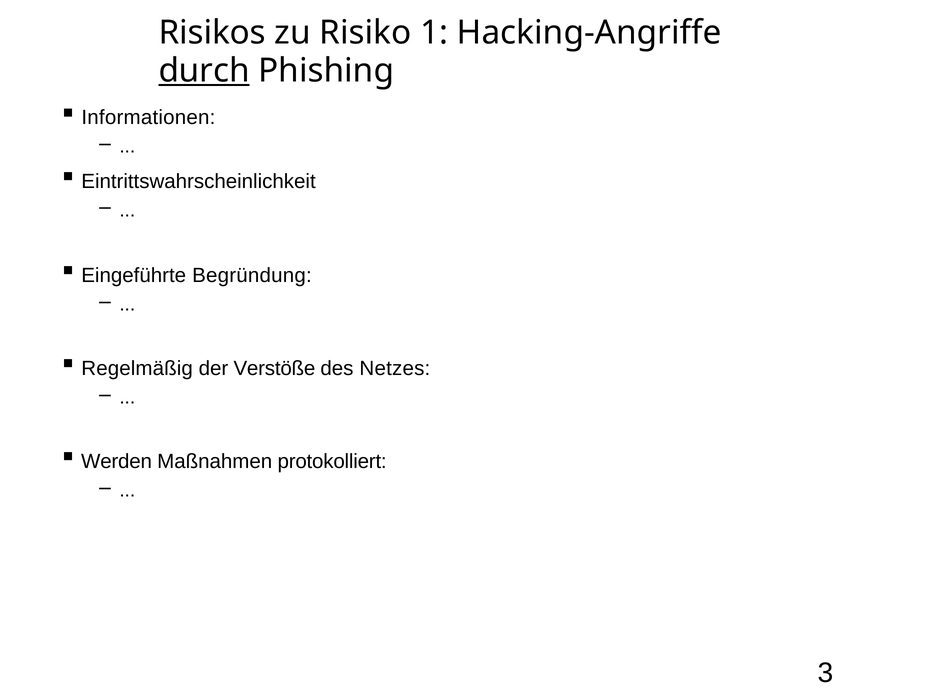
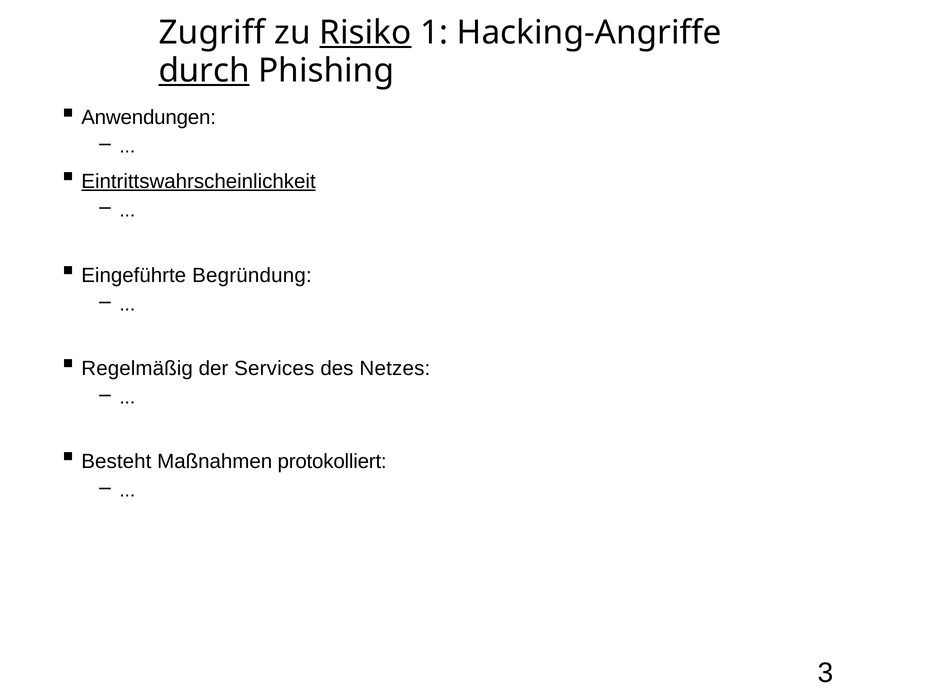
Risikos: Risikos -> Zugriff
Risiko underline: none -> present
Informationen: Informationen -> Anwendungen
Eintrittswahrscheinlichkeit underline: none -> present
Verstöße: Verstöße -> Services
Werden: Werden -> Besteht
